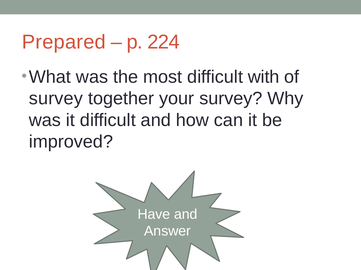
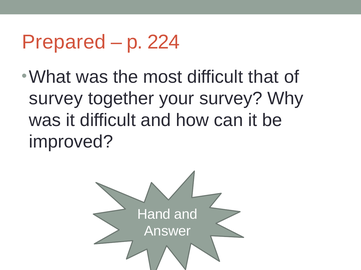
with: with -> that
Have: Have -> Hand
